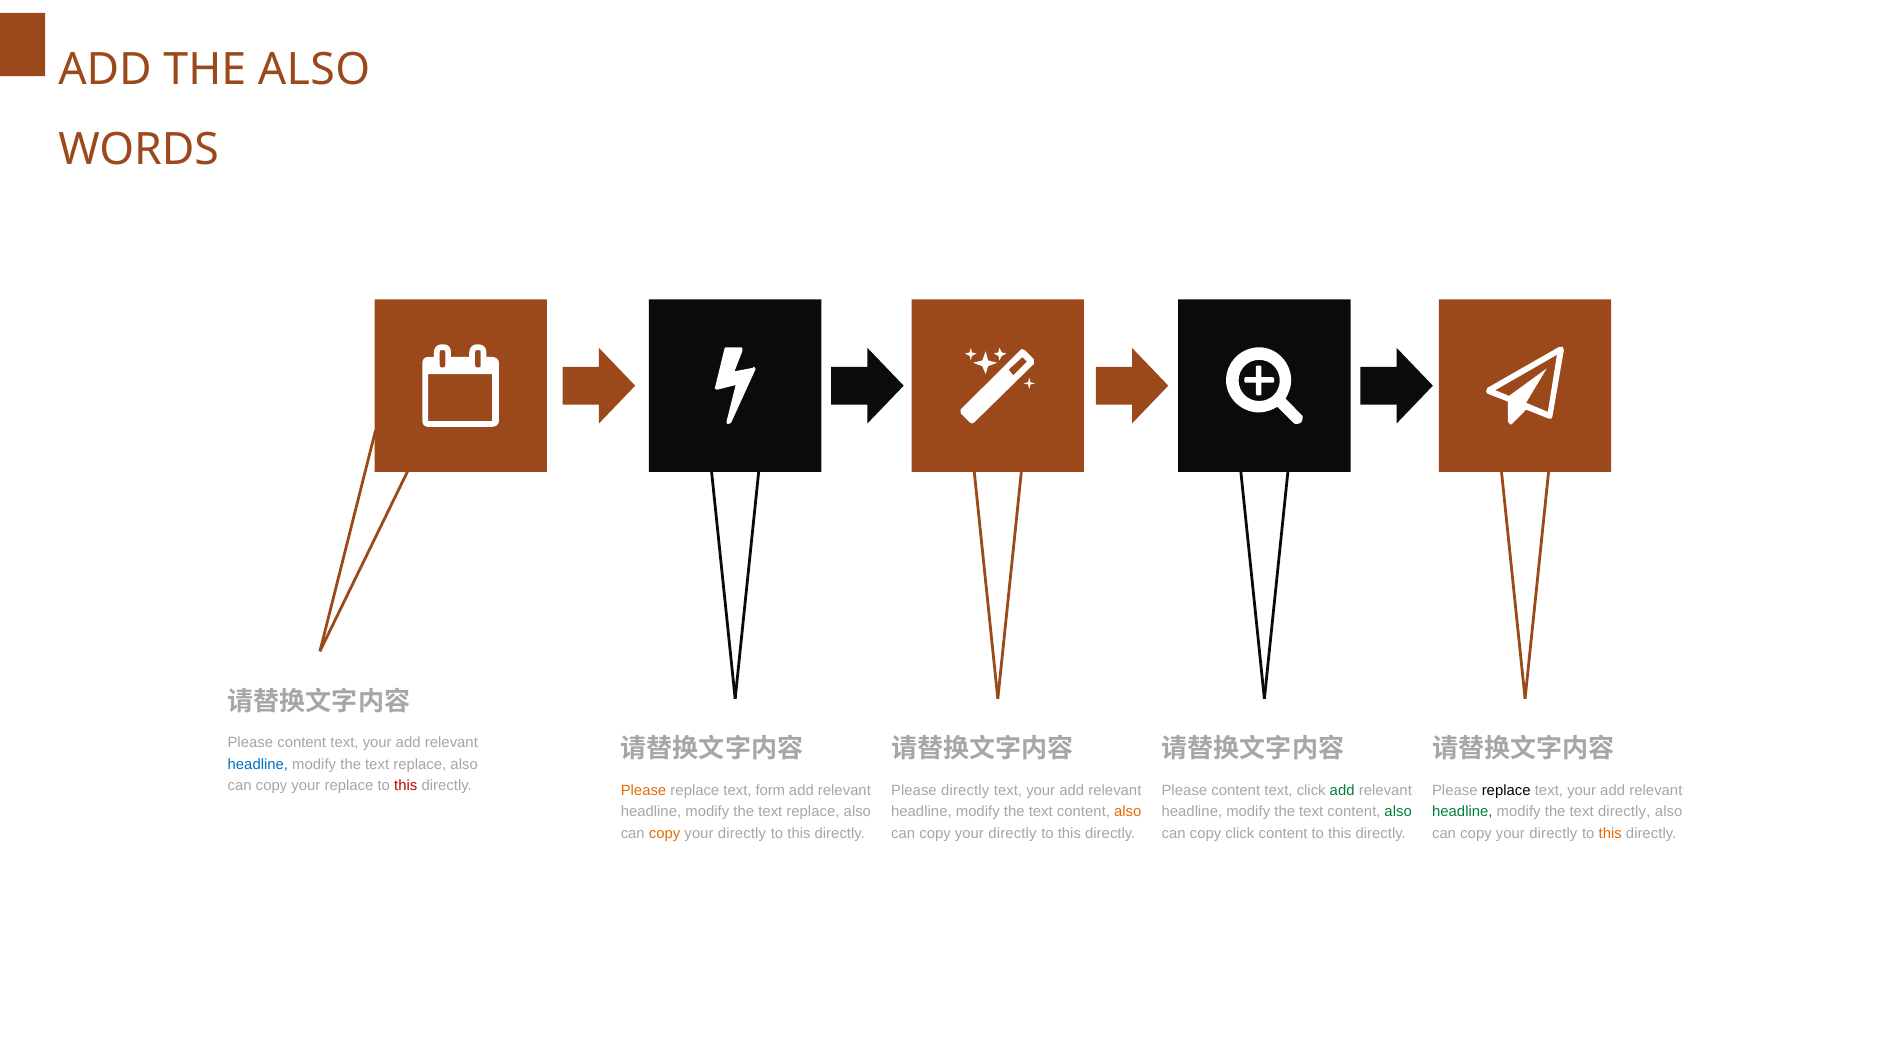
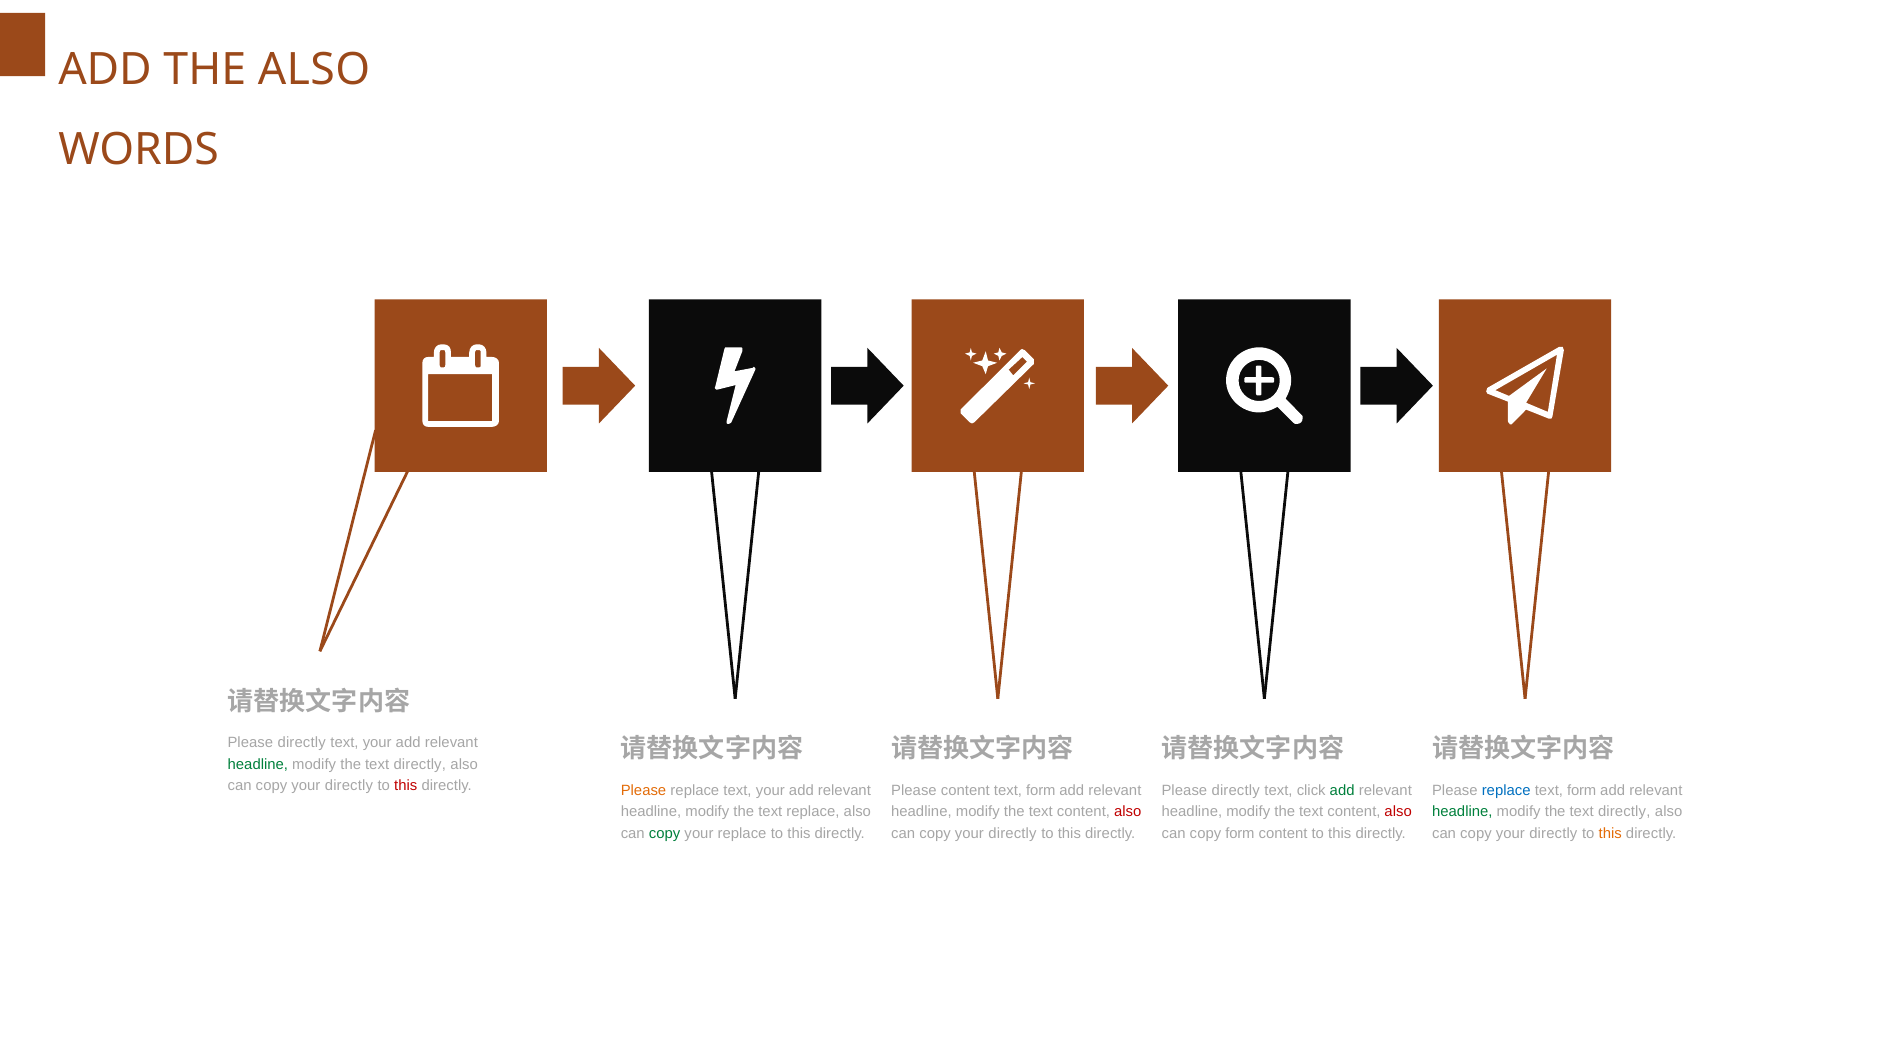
content at (302, 743): content -> directly
headline at (258, 764) colour: blue -> green
replace at (420, 764): replace -> directly
replace at (349, 785): replace -> directly
replace text form: form -> your
Please directly: directly -> content
your at (1041, 790): your -> form
content at (1236, 790): content -> directly
replace at (1506, 790) colour: black -> blue
your at (1582, 790): your -> form
also at (1128, 812) colour: orange -> red
also at (1398, 812) colour: green -> red
copy at (665, 833) colour: orange -> green
directly at (742, 833): directly -> replace
copy click: click -> form
